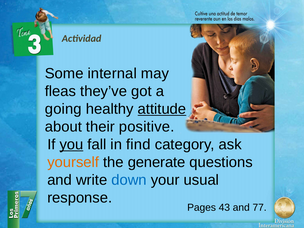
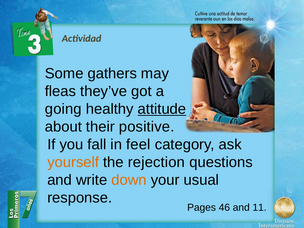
internal: internal -> gathers
you underline: present -> none
find: find -> feel
generate: generate -> rejection
down colour: blue -> orange
43: 43 -> 46
77: 77 -> 11
